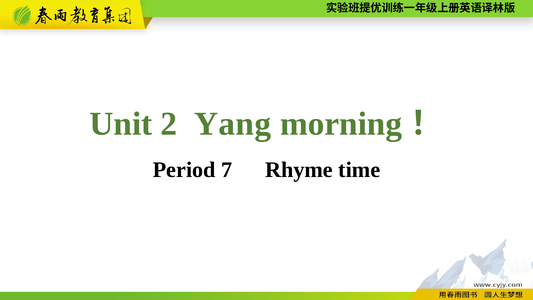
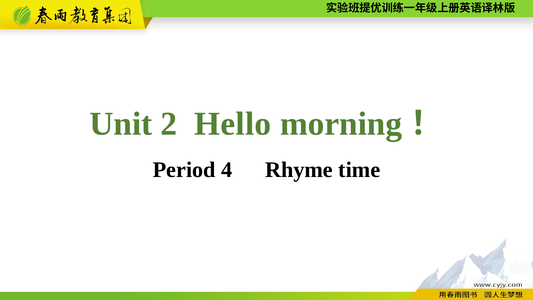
Yang: Yang -> Hello
7: 7 -> 4
